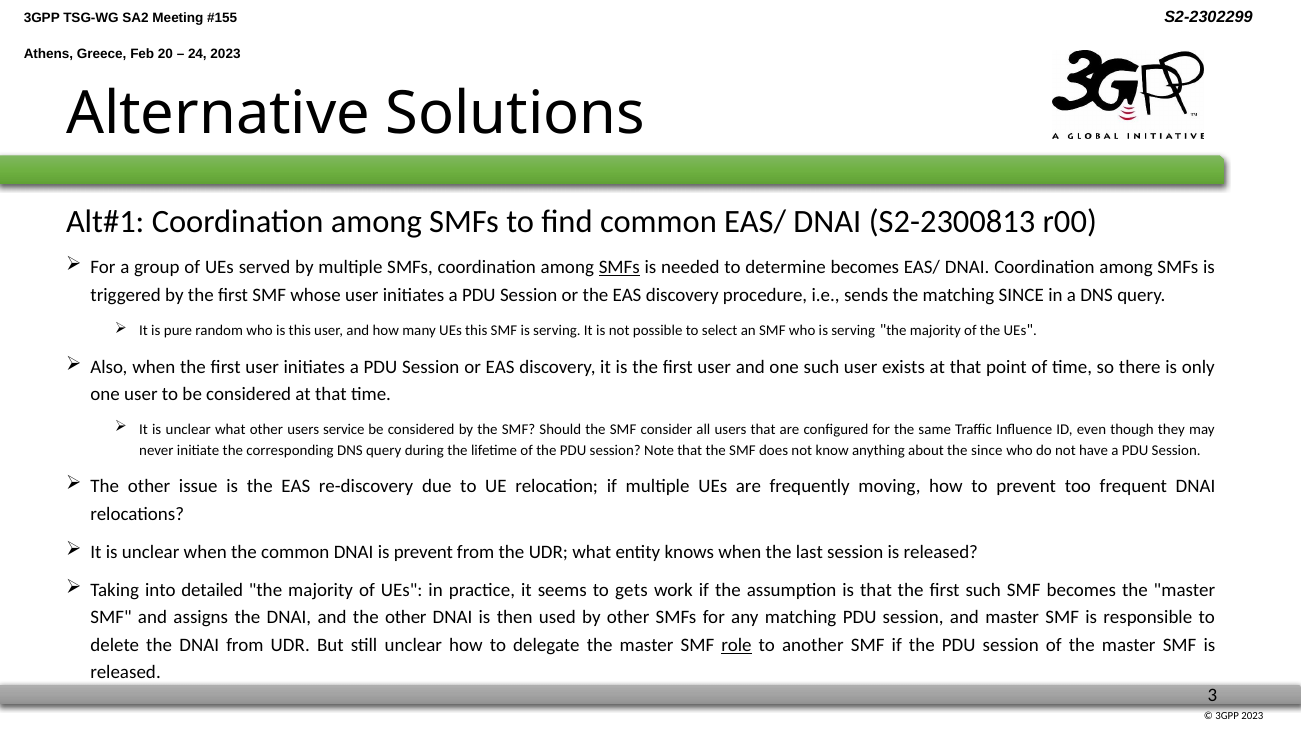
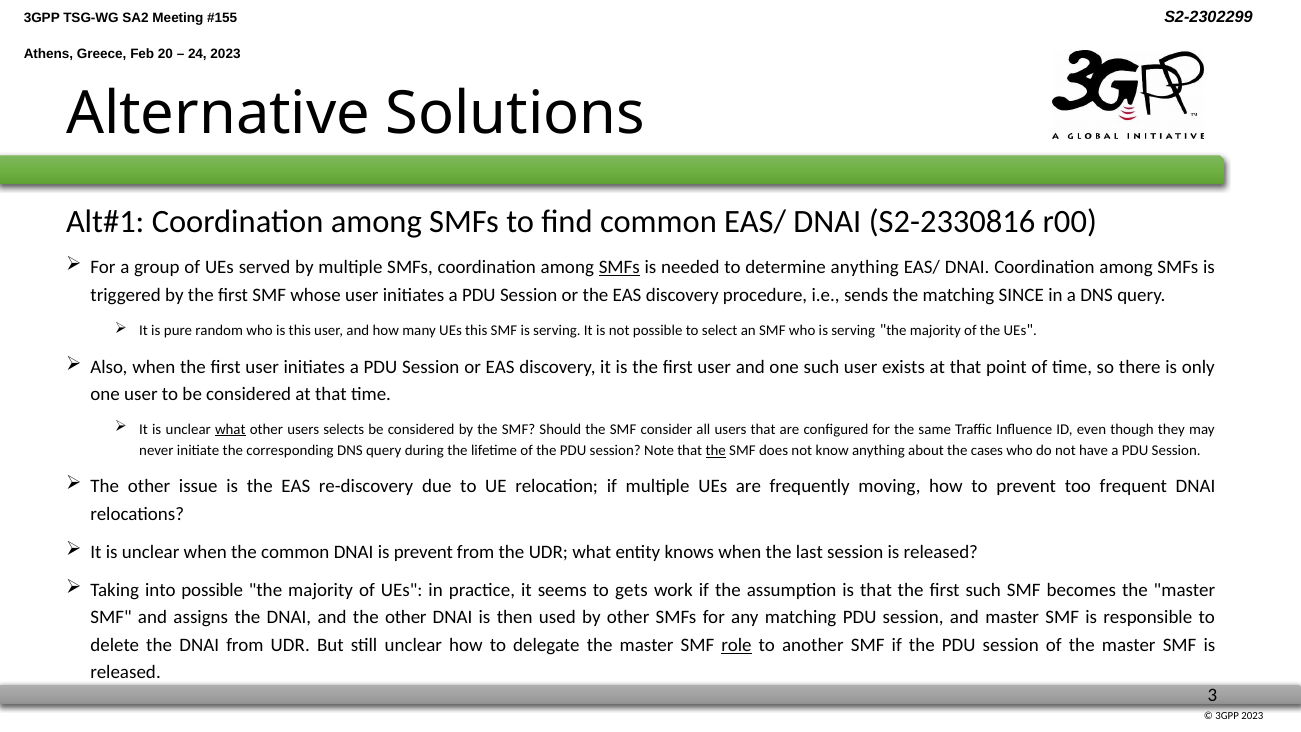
S2-2300813: S2-2300813 -> S2-2330816
determine becomes: becomes -> anything
what at (230, 429) underline: none -> present
service: service -> selects
the at (716, 450) underline: none -> present
the since: since -> cases
into detailed: detailed -> possible
